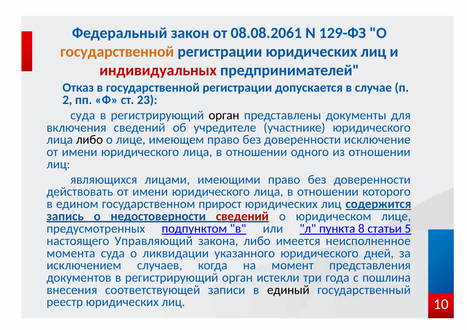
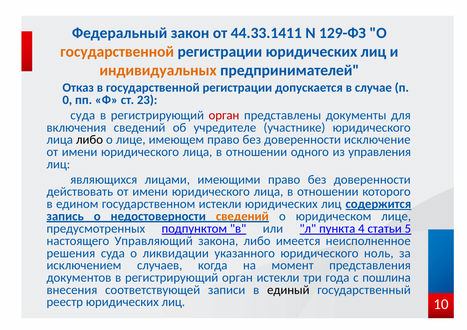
08.08.2061: 08.08.2061 -> 44.33.1411
индивидуальных colour: red -> orange
2: 2 -> 0
орган at (224, 115) colour: black -> red
из отношении: отношении -> управления
государственном прирост: прирост -> истекли
сведений at (242, 216) colour: red -> orange
8: 8 -> 4
момента: момента -> решения
дней: дней -> ноль
